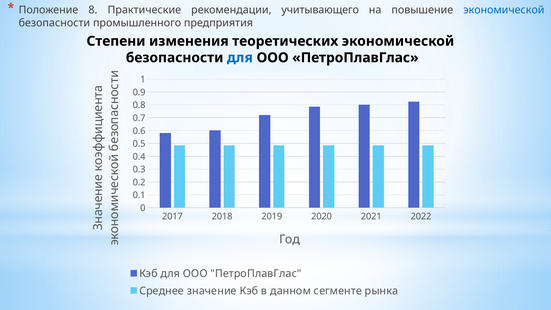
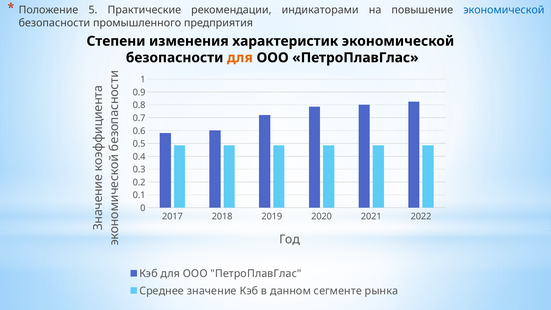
8: 8 -> 5
учитывающего: учитывающего -> индикаторами
теоретических: теоретических -> характеристик
для at (240, 58) colour: blue -> orange
